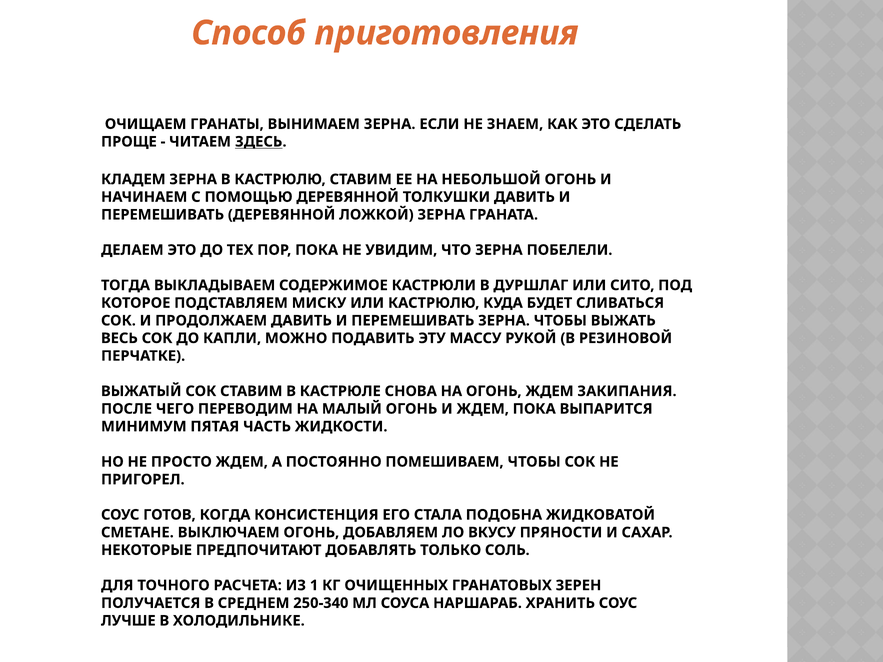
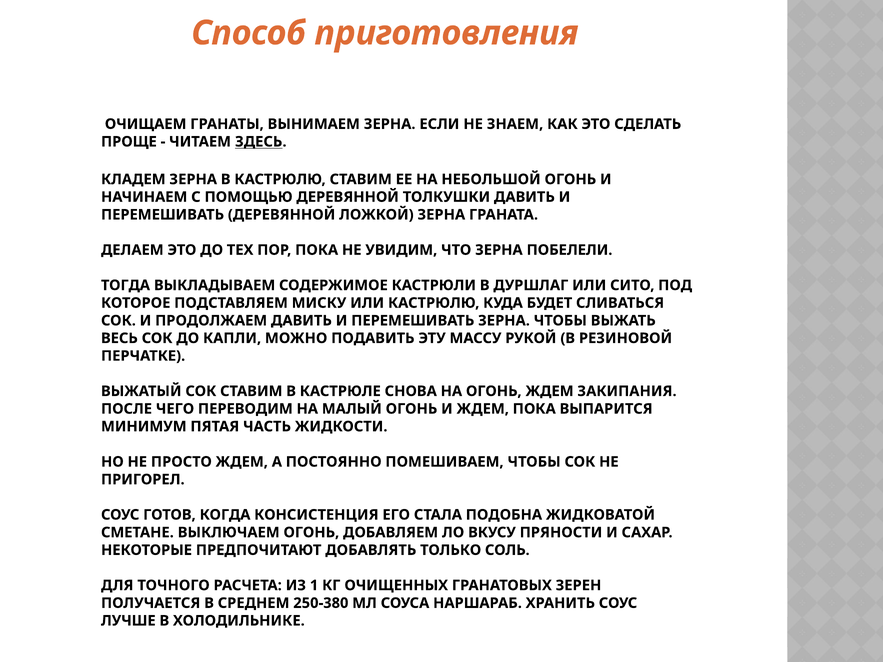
250-340: 250-340 -> 250-380
